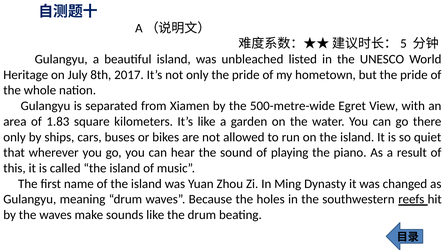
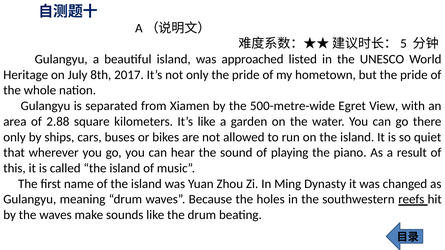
unbleached: unbleached -> approached
1.83: 1.83 -> 2.88
